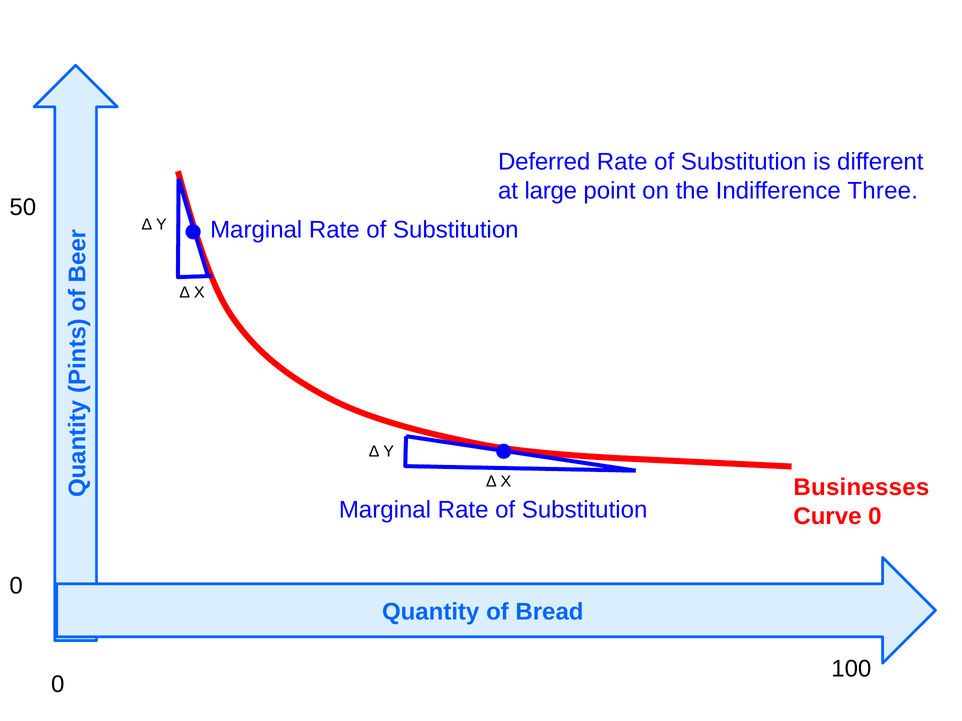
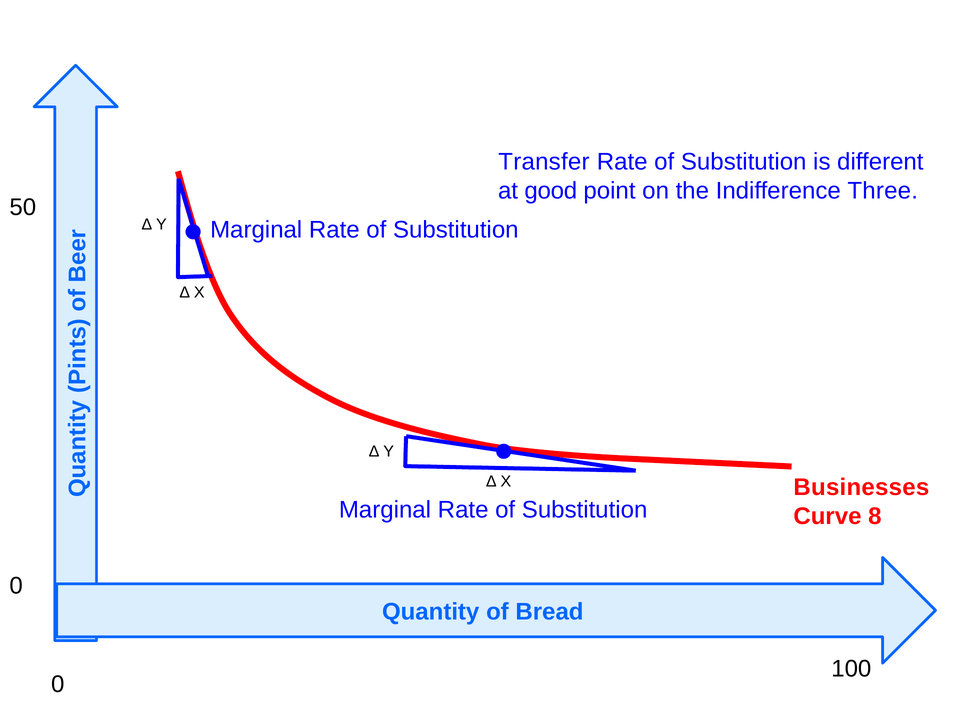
Deferred: Deferred -> Transfer
large: large -> good
Curve 0: 0 -> 8
